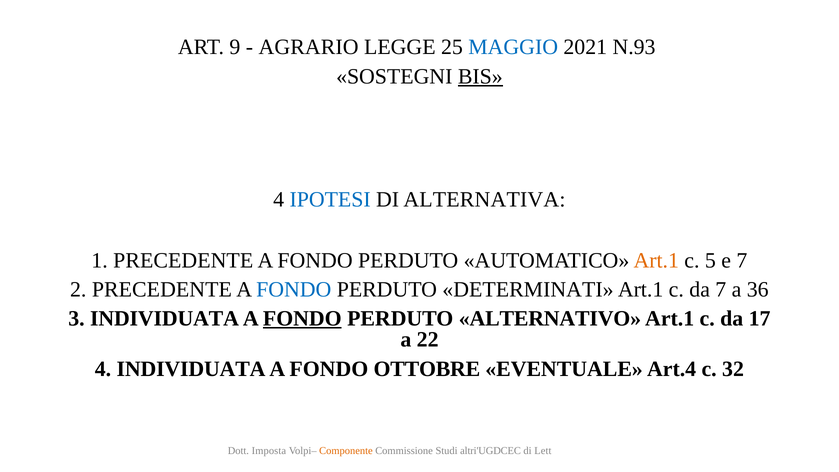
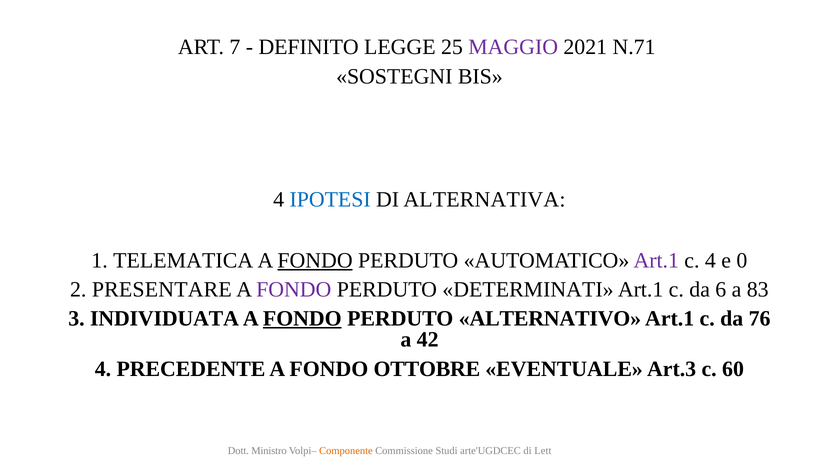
9: 9 -> 7
AGRARIO: AGRARIO -> DEFINITO
MAGGIO colour: blue -> purple
N.93: N.93 -> N.71
BIS underline: present -> none
1 PRECEDENTE: PRECEDENTE -> TELEMATICA
FONDO at (315, 260) underline: none -> present
Art.1 at (656, 260) colour: orange -> purple
c 5: 5 -> 4
e 7: 7 -> 0
2 PRECEDENTE: PRECEDENTE -> PRESENTARE
FONDO at (294, 289) colour: blue -> purple
da 7: 7 -> 6
36: 36 -> 83
17: 17 -> 76
22: 22 -> 42
4 INDIVIDUATA: INDIVIDUATA -> PRECEDENTE
Art.4: Art.4 -> Art.3
32: 32 -> 60
Imposta: Imposta -> Ministro
altri'UGDCEC: altri'UGDCEC -> arte'UGDCEC
